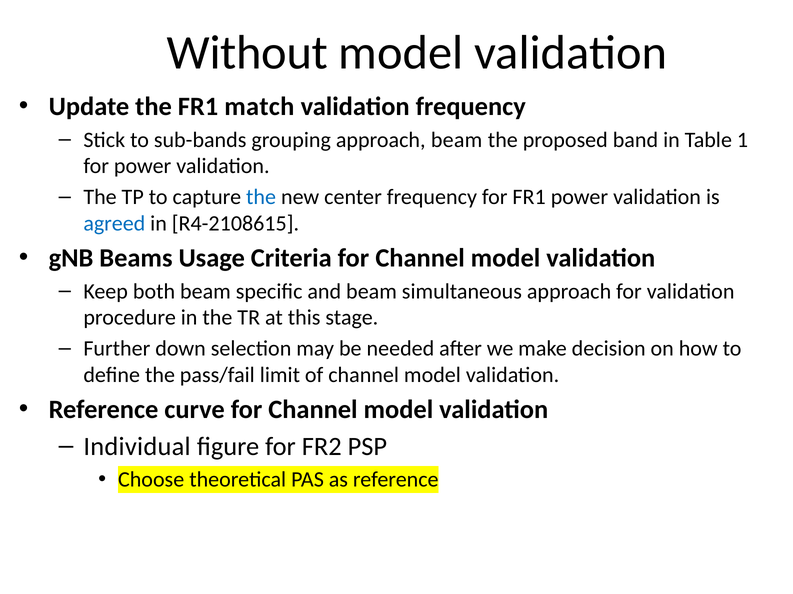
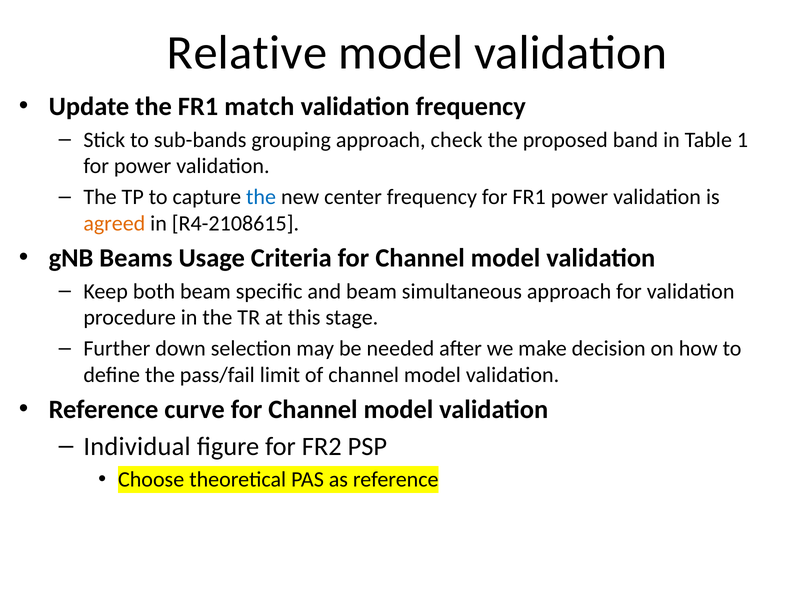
Without: Without -> Relative
approach beam: beam -> check
agreed colour: blue -> orange
